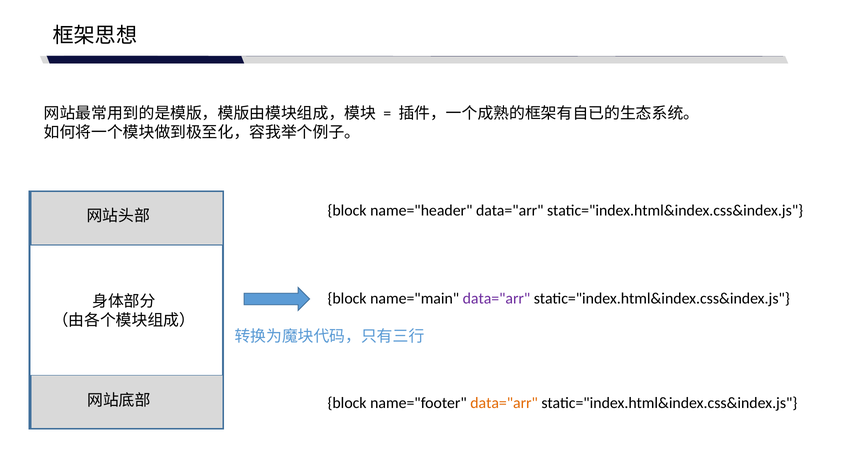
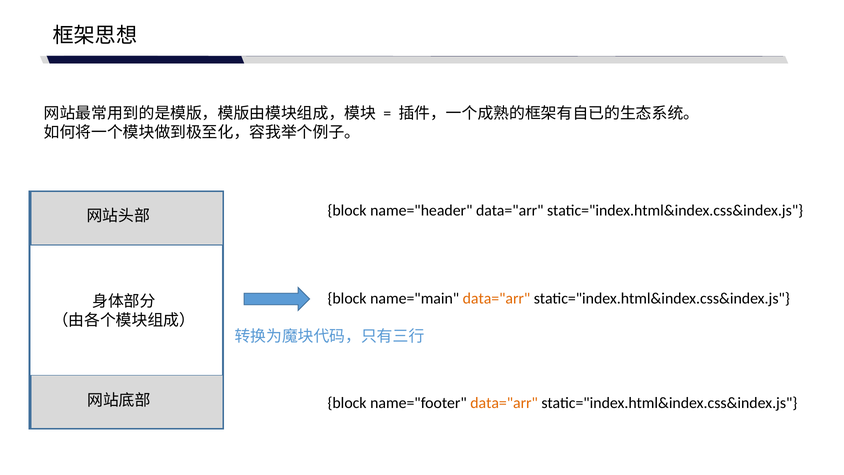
data="arr at (497, 298) colour: purple -> orange
